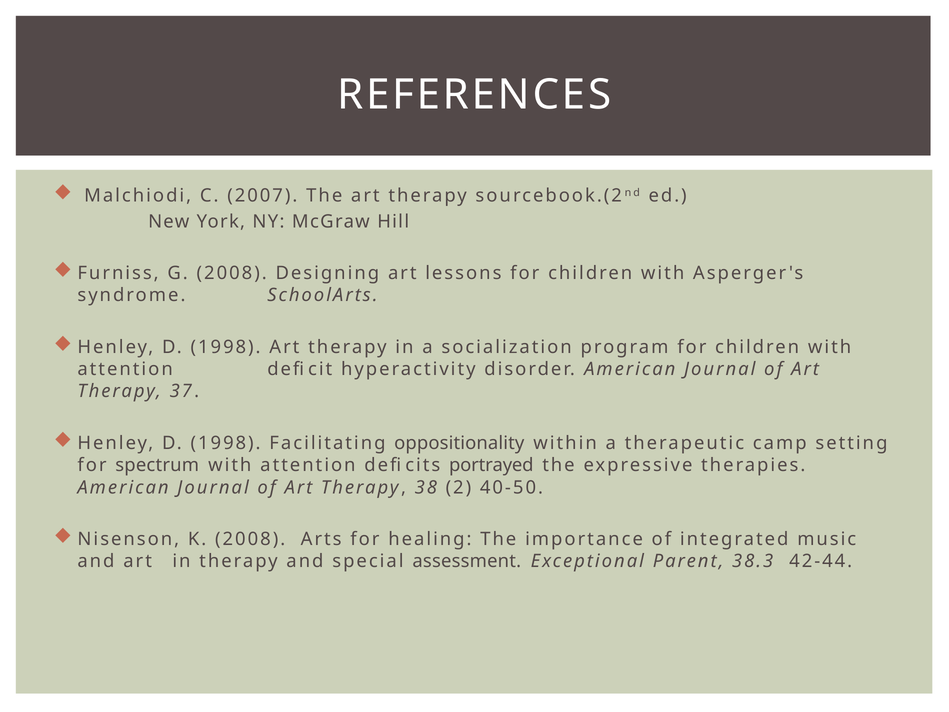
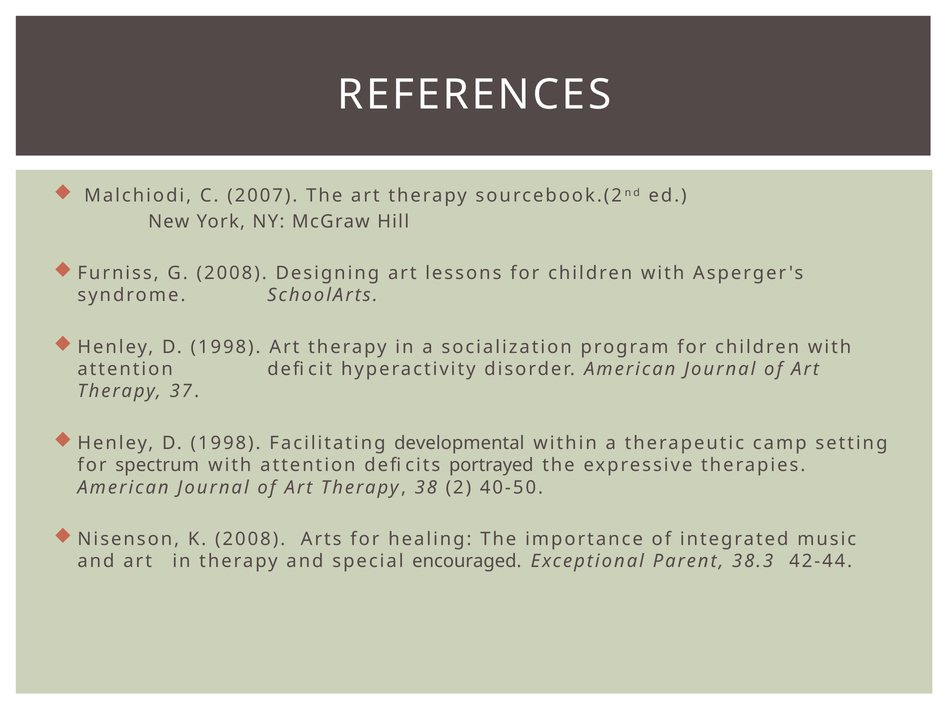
oppositionality: oppositionality -> developmental
assessment: assessment -> encouraged
